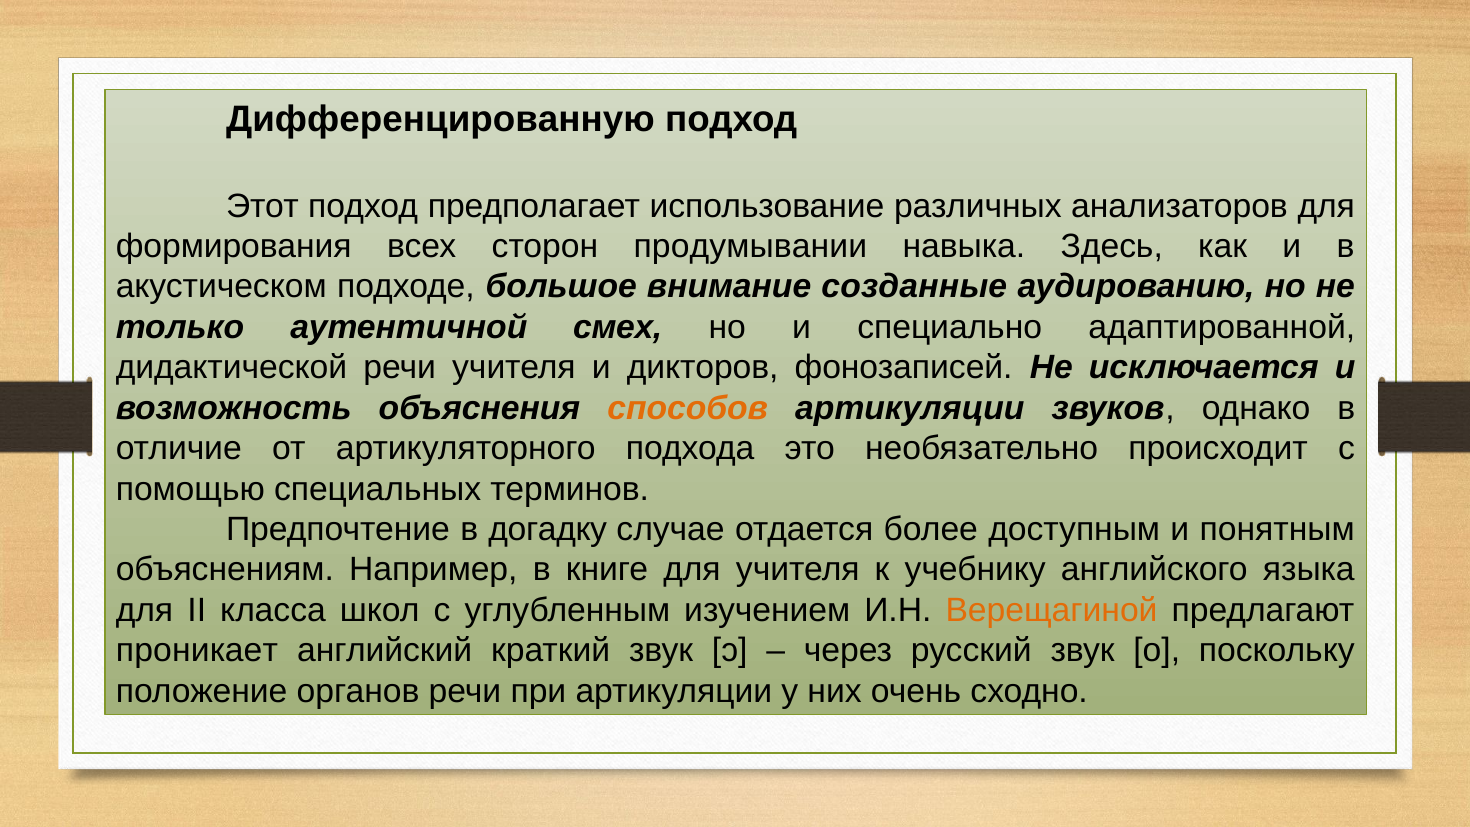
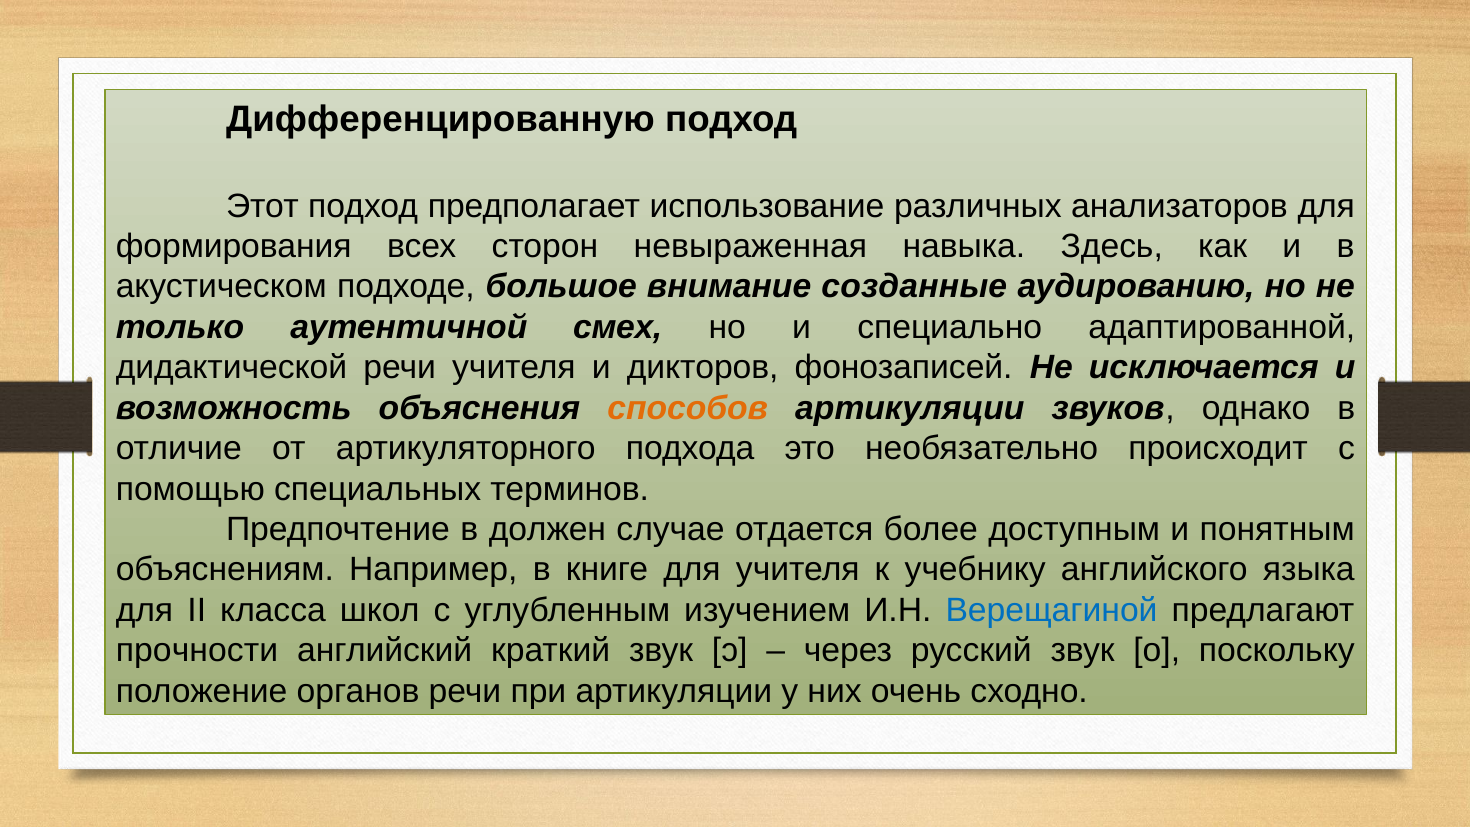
продумывании: продумывании -> невыраженная
догадку: догадку -> должен
Верещагиной colour: orange -> blue
проникает: проникает -> прочности
